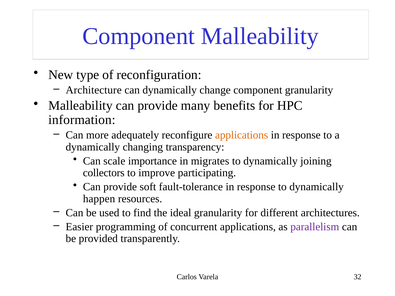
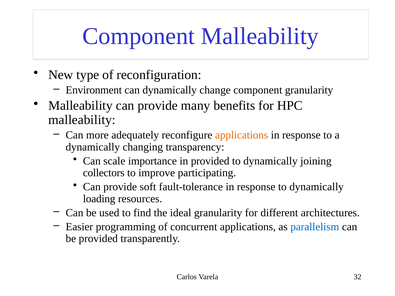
Architecture: Architecture -> Environment
information at (82, 120): information -> malleability
in migrates: migrates -> provided
happen: happen -> loading
parallelism colour: purple -> blue
